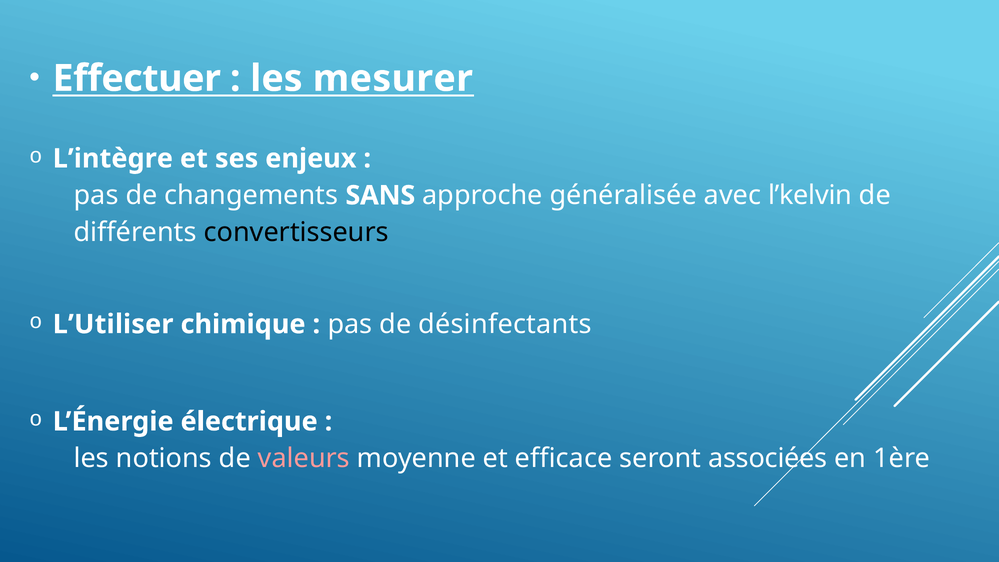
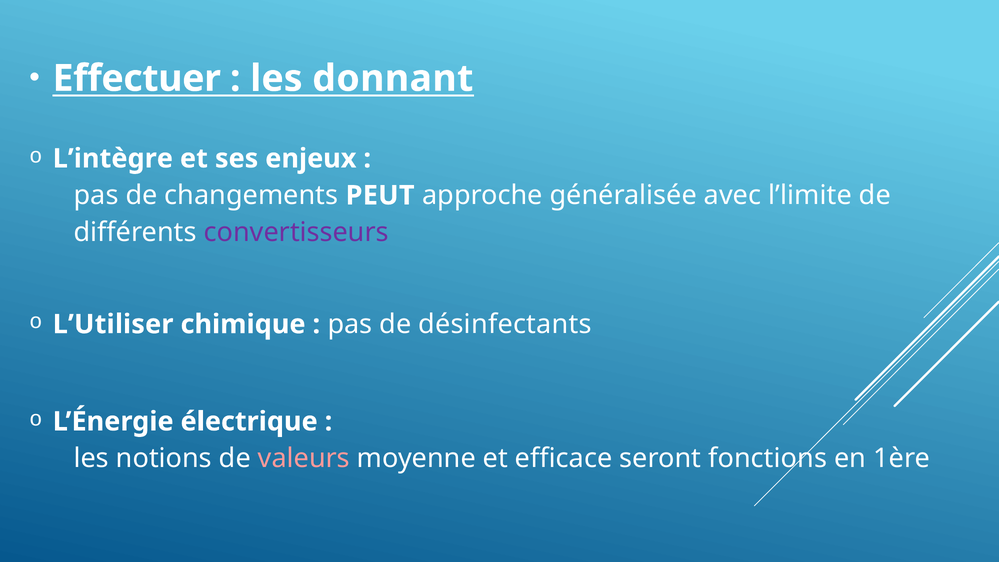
mesurer: mesurer -> donnant
SANS: SANS -> PEUT
l’kelvin: l’kelvin -> l’limite
convertisseurs colour: black -> purple
associées: associées -> fonctions
